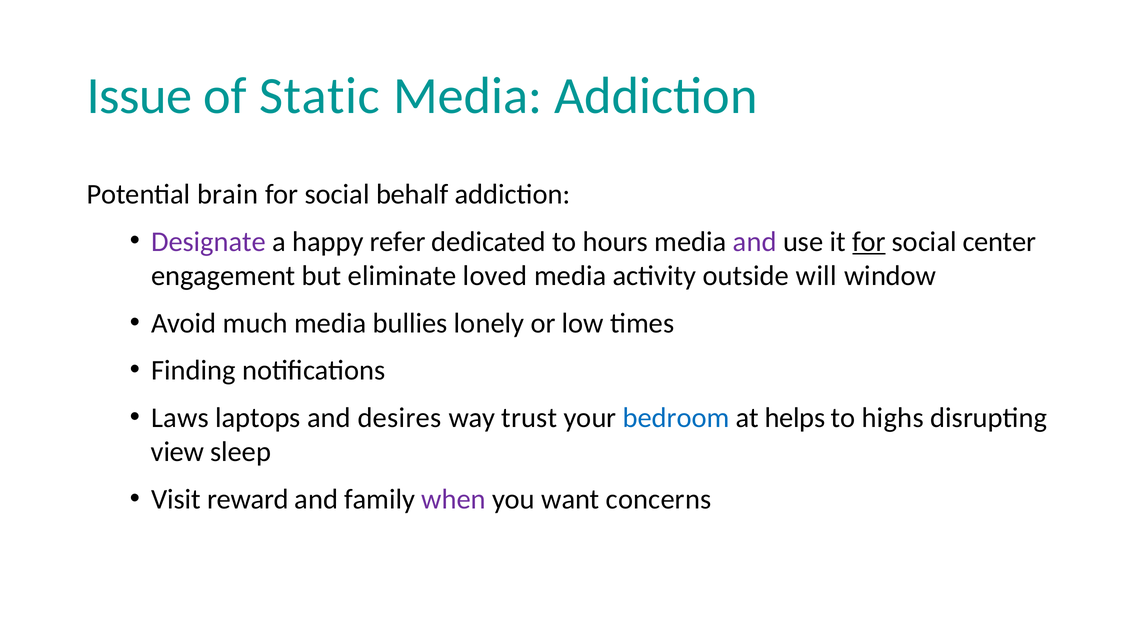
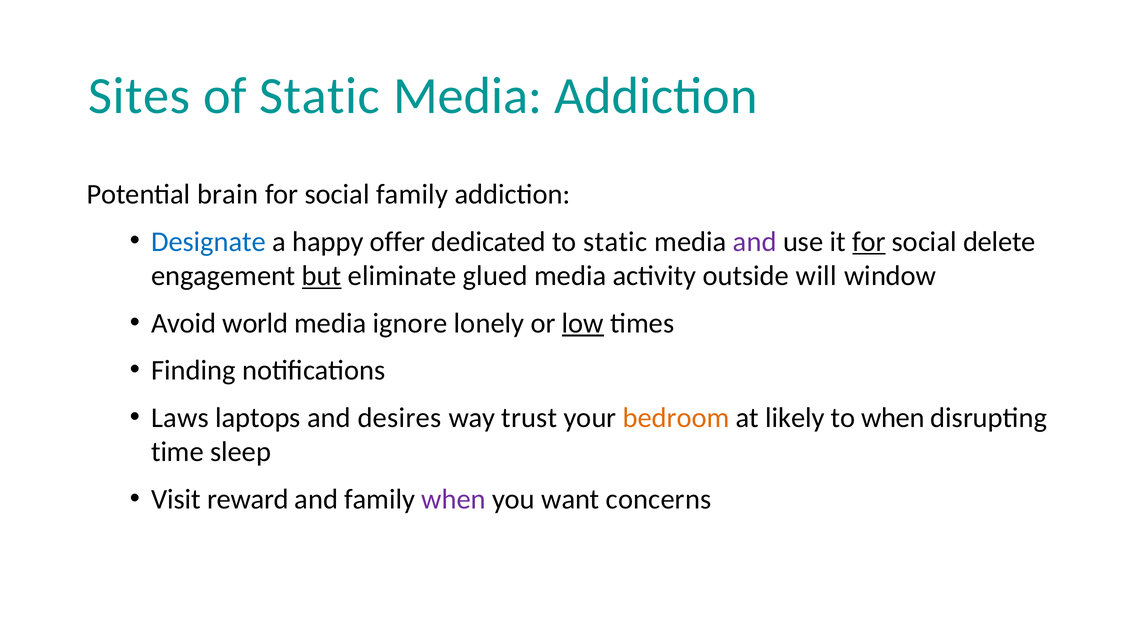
Issue: Issue -> Sites
social behalf: behalf -> family
Designate colour: purple -> blue
refer: refer -> offer
to hours: hours -> static
center: center -> delete
but underline: none -> present
loved: loved -> glued
much: much -> world
bullies: bullies -> ignore
low underline: none -> present
bedroom colour: blue -> orange
helps: helps -> likely
to highs: highs -> when
view: view -> time
